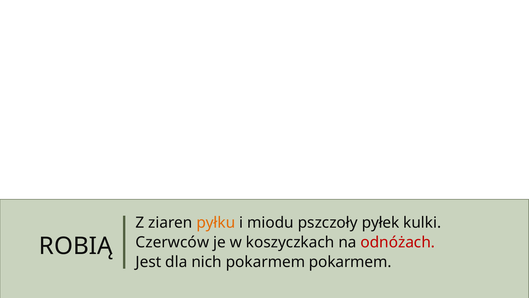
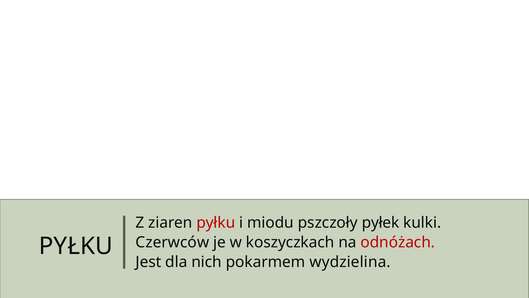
pyłku at (216, 222) colour: orange -> red
ROBIĄ at (76, 246): ROBIĄ -> PYŁKU
pokarmem pokarmem: pokarmem -> wydzielina
